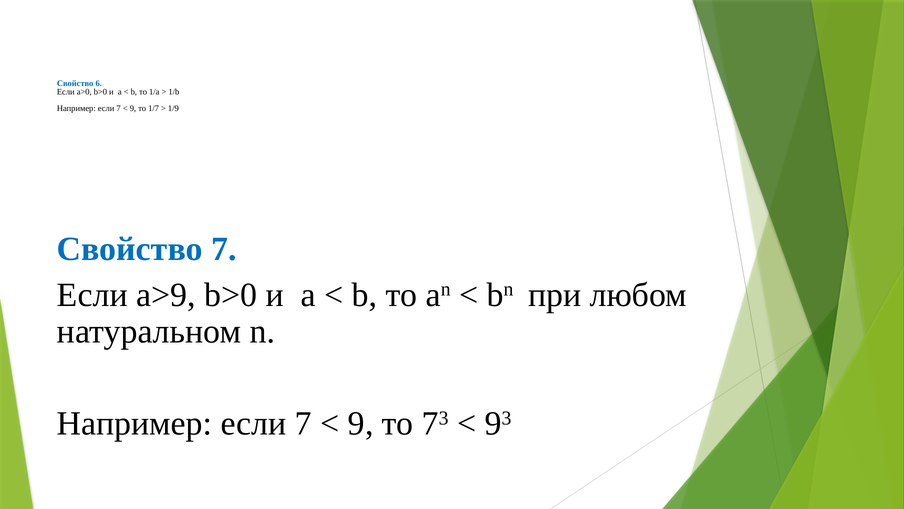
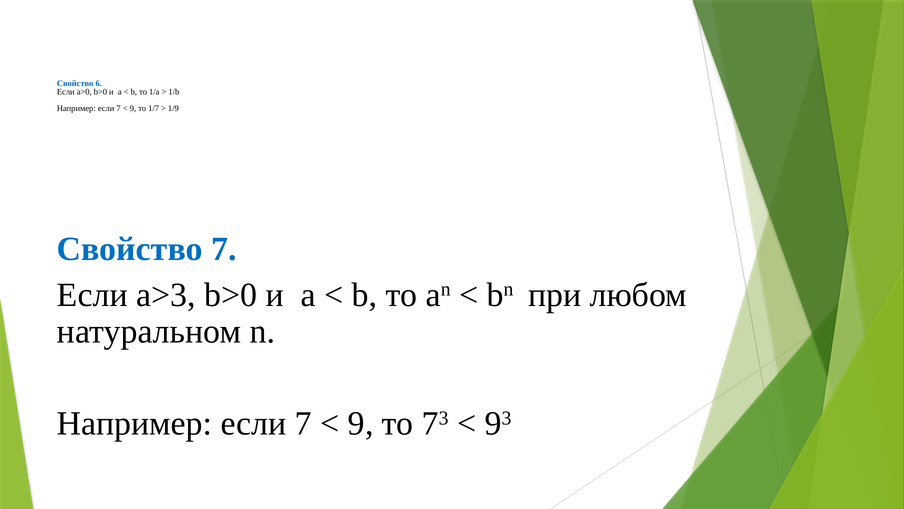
a>9: a>9 -> a>3
